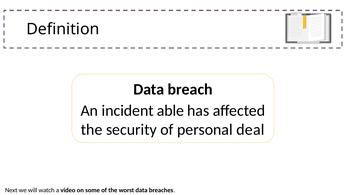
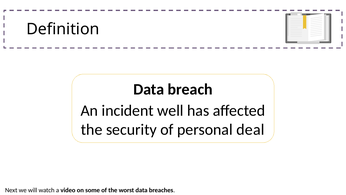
able: able -> well
